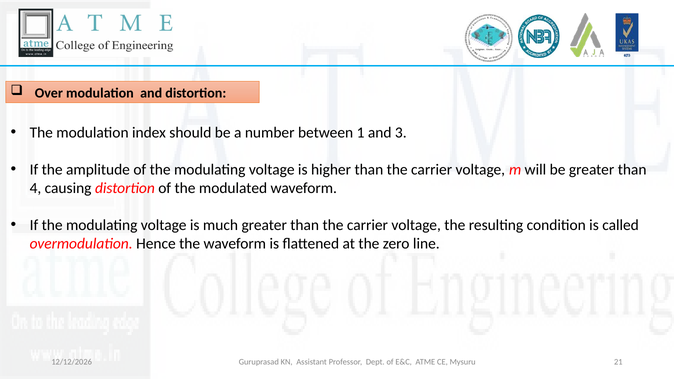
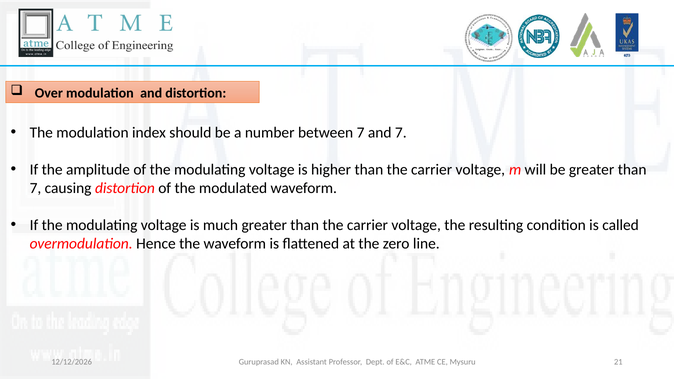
between 1: 1 -> 7
and 3: 3 -> 7
4 at (35, 188): 4 -> 7
